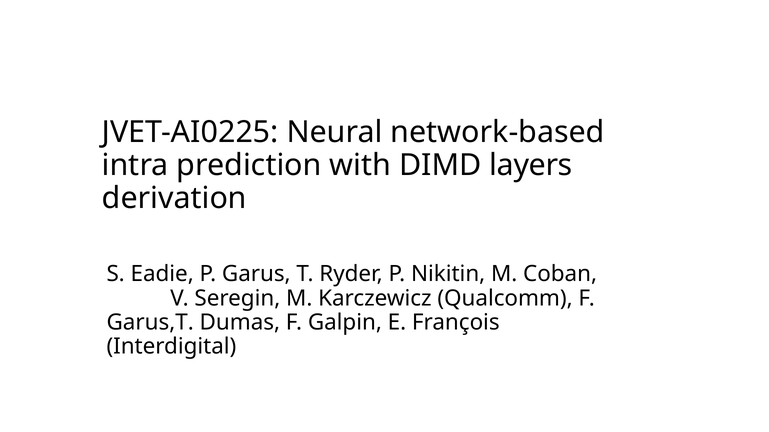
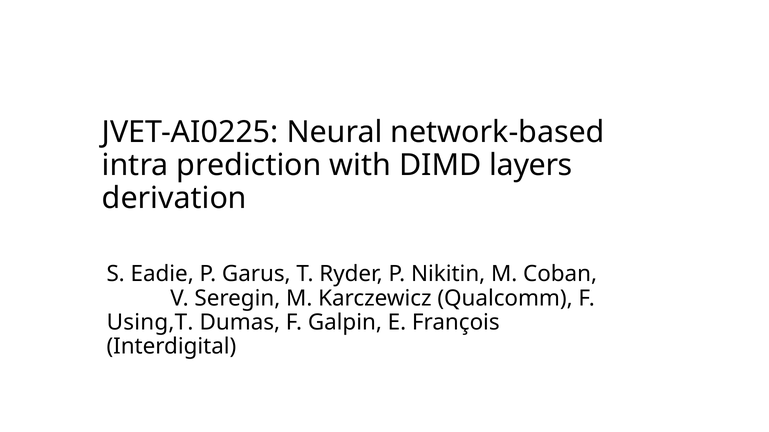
Garus,T: Garus,T -> Using,T
